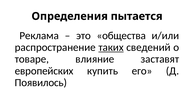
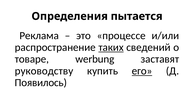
общества: общества -> процессе
влияние: влияние -> werbung
европейских: европейских -> руководству
его underline: none -> present
